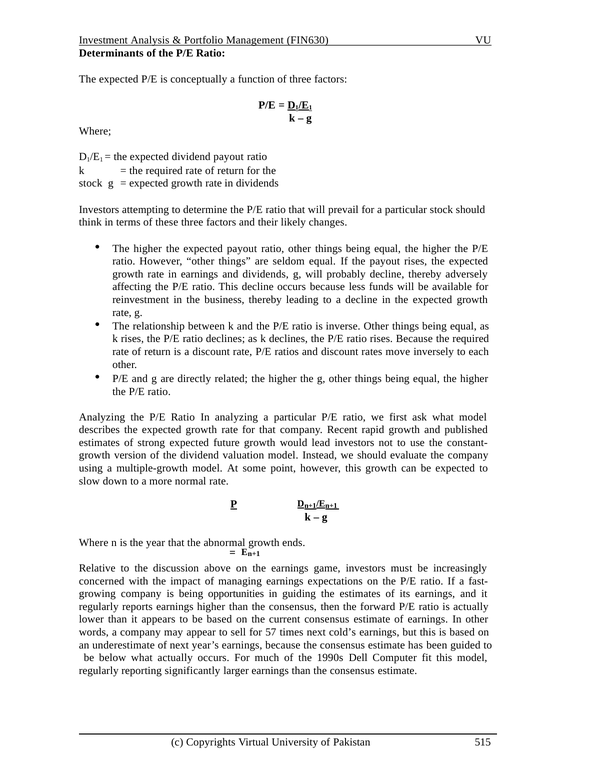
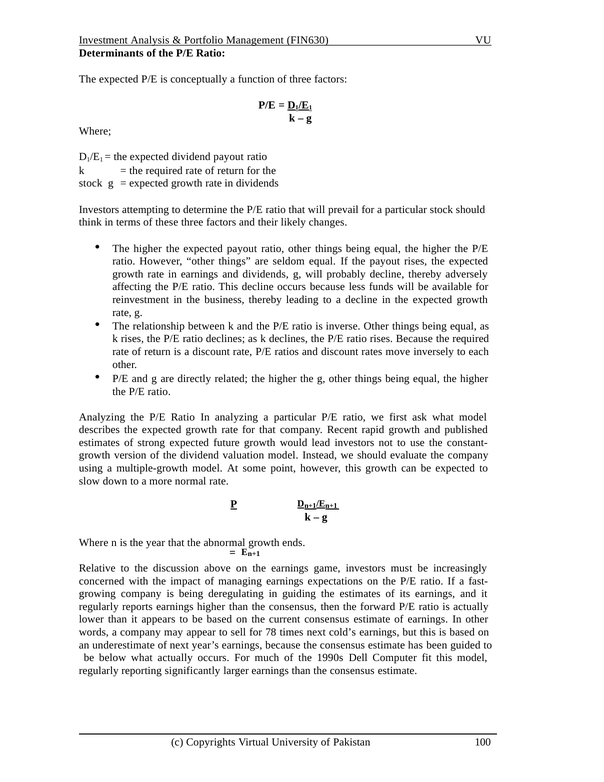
opportunities: opportunities -> deregulating
57: 57 -> 78
515: 515 -> 100
